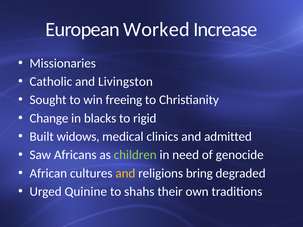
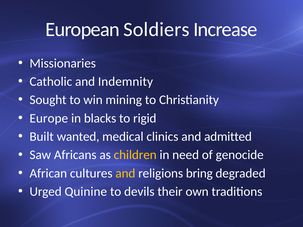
Worked: Worked -> Soldiers
Livingston: Livingston -> Indemnity
freeing: freeing -> mining
Change: Change -> Europe
widows: widows -> wanted
children colour: light green -> yellow
shahs: shahs -> devils
